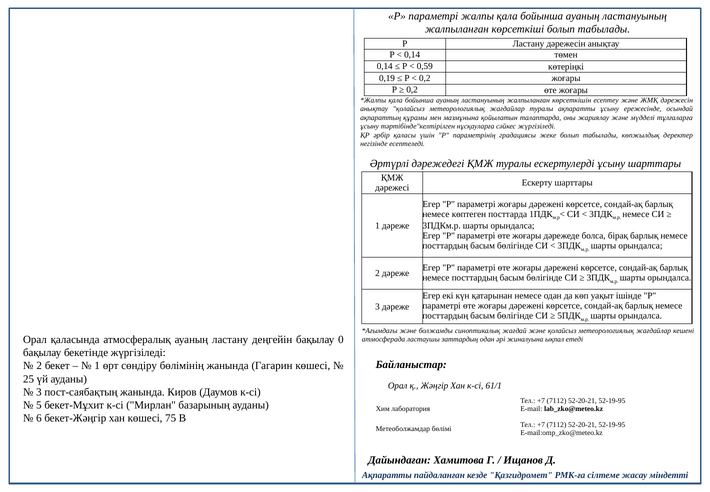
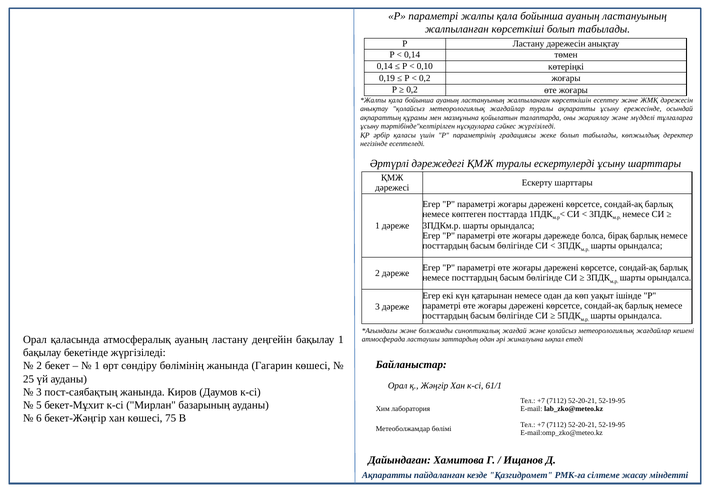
0,59: 0,59 -> 0,10
бақылау 0: 0 -> 1
